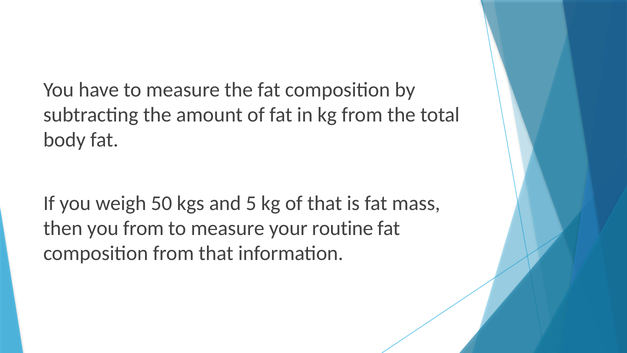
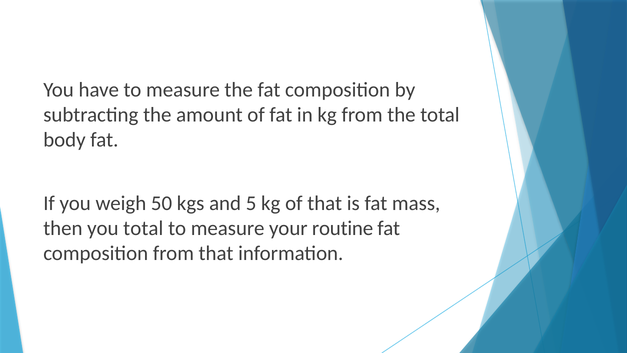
you from: from -> total
